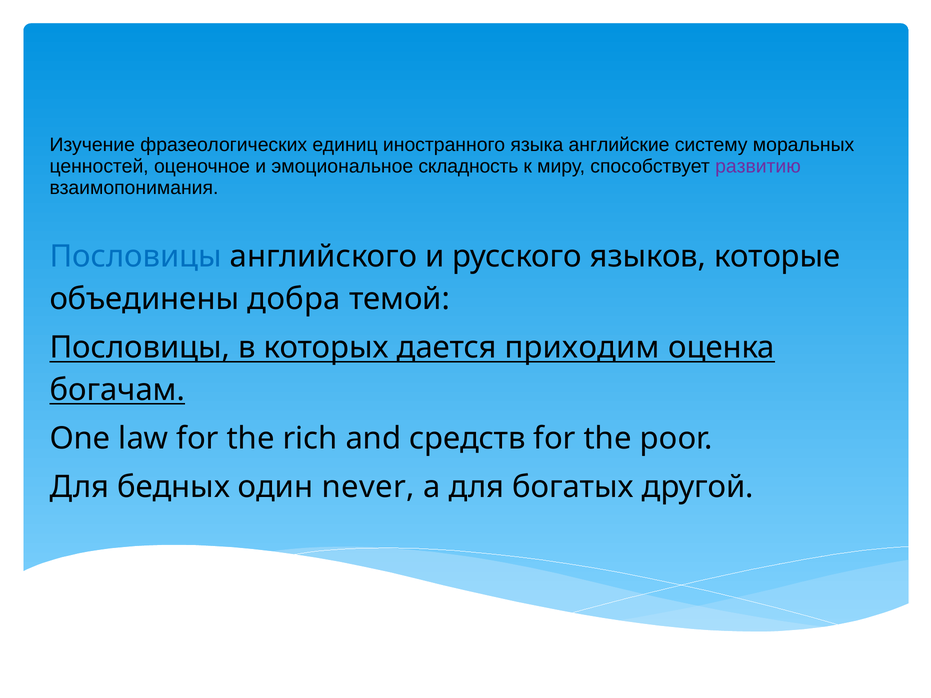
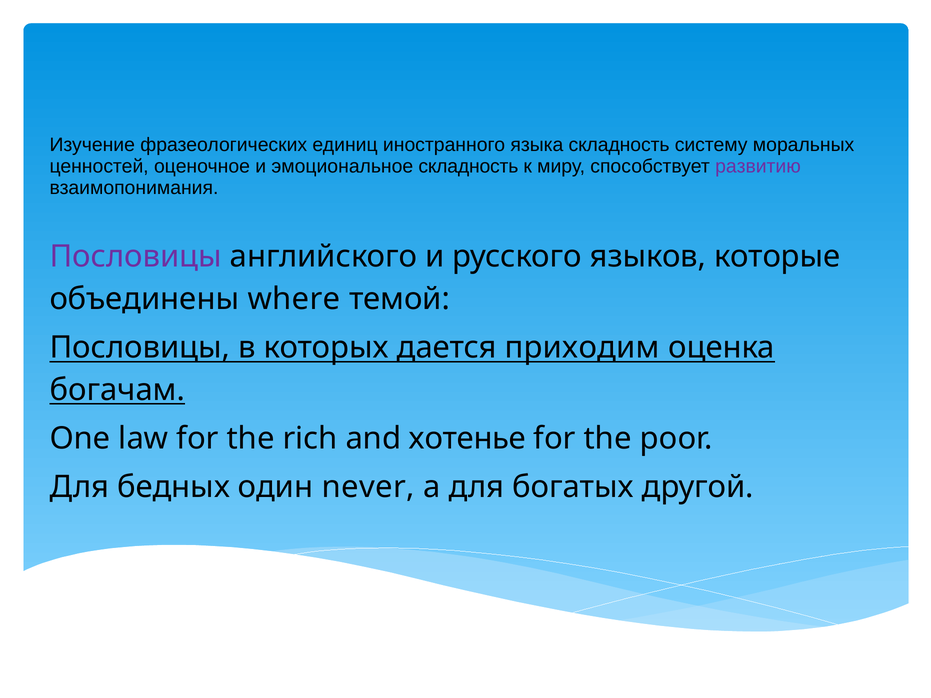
языка английские: английские -> складность
Пословицы at (136, 257) colour: blue -> purple
добра: добра -> where
средств: средств -> хотенье
